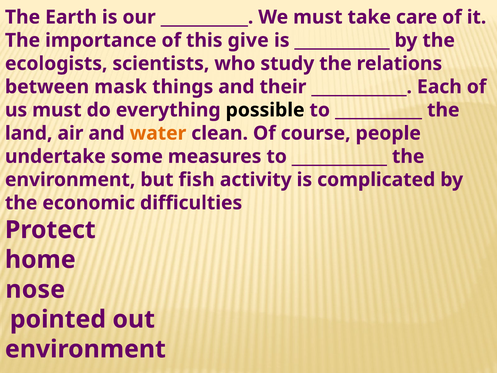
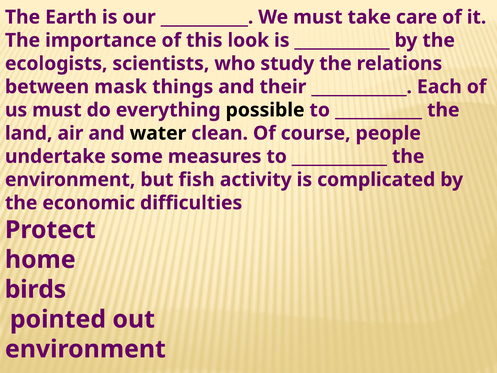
give: give -> look
water colour: orange -> black
nose: nose -> birds
